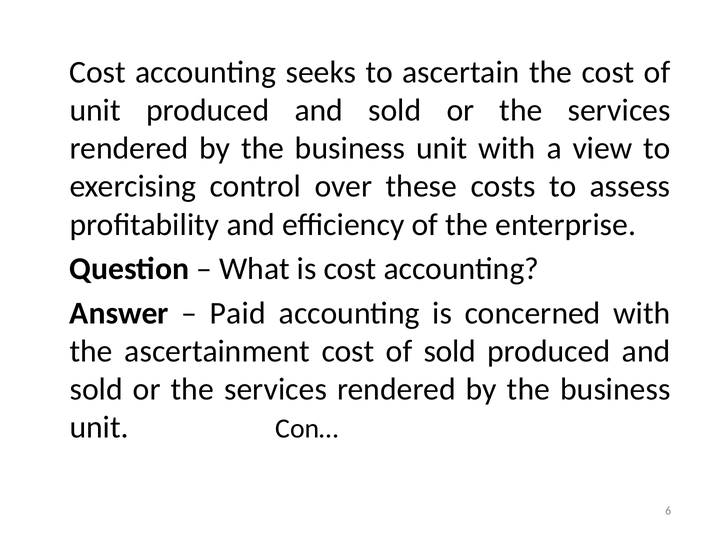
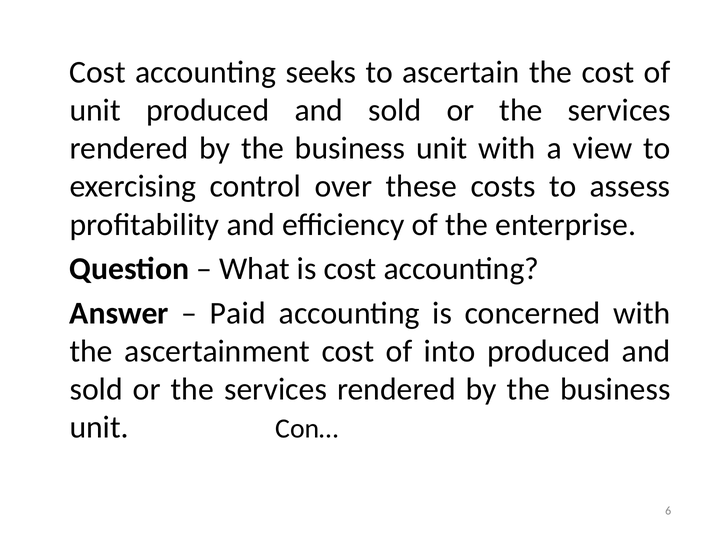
of sold: sold -> into
